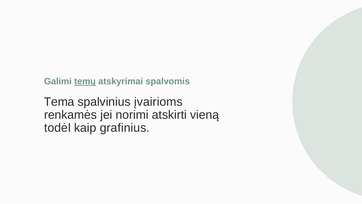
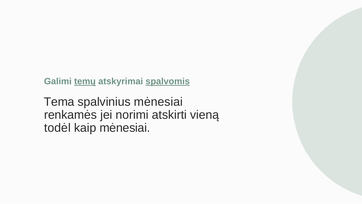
spalvomis underline: none -> present
spalvinius įvairioms: įvairioms -> mėnesiai
kaip grafinius: grafinius -> mėnesiai
